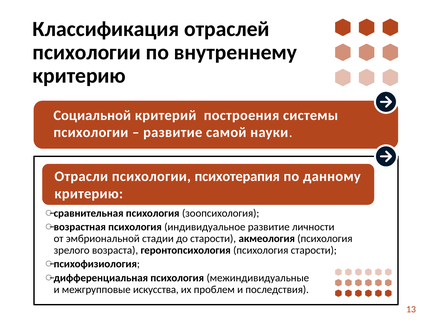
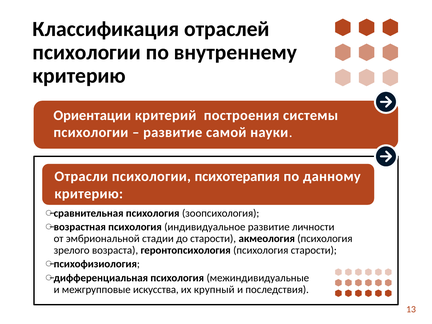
Социальной: Социальной -> Ориентации
проблем: проблем -> крупный
